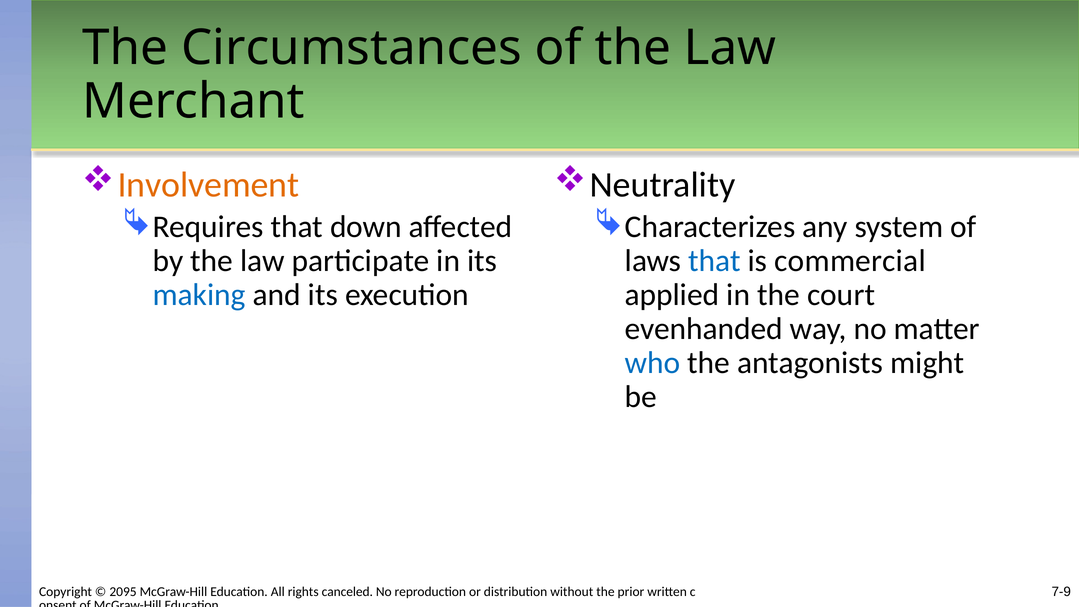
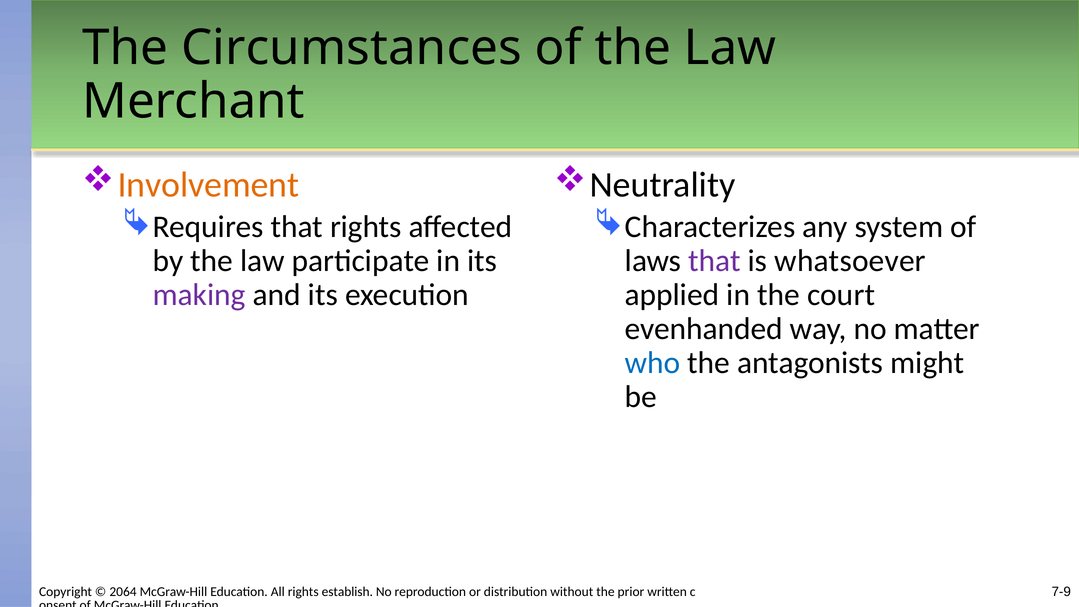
that down: down -> rights
that at (715, 261) colour: blue -> purple
commercial: commercial -> whatsoever
making colour: blue -> purple
2095: 2095 -> 2064
canceled: canceled -> establish
